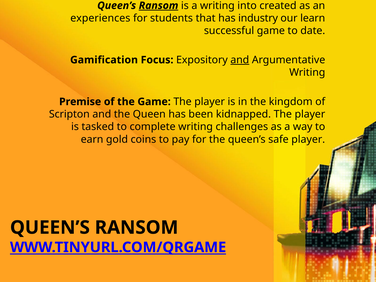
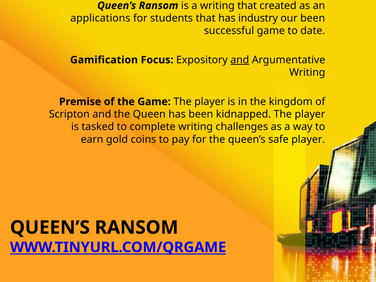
Ransom at (159, 6) underline: present -> none
writing into: into -> that
experiences: experiences -> applications
our learn: learn -> been
